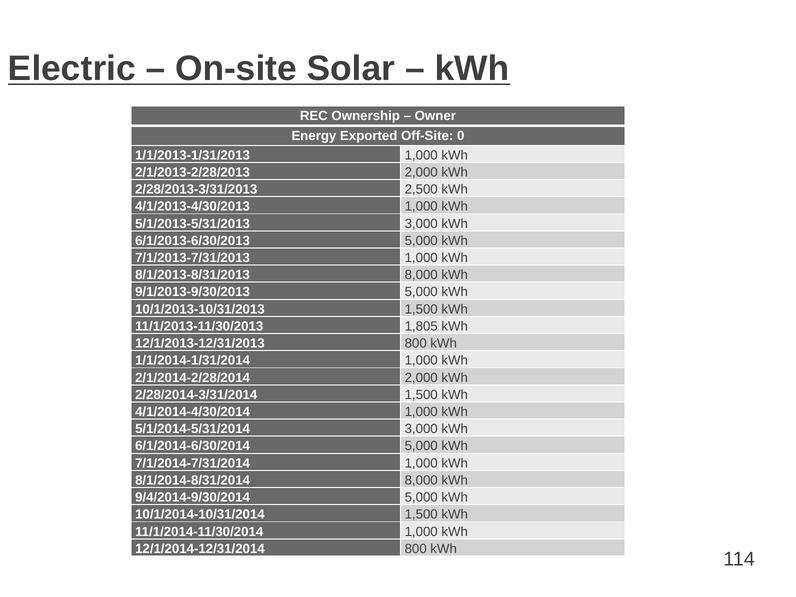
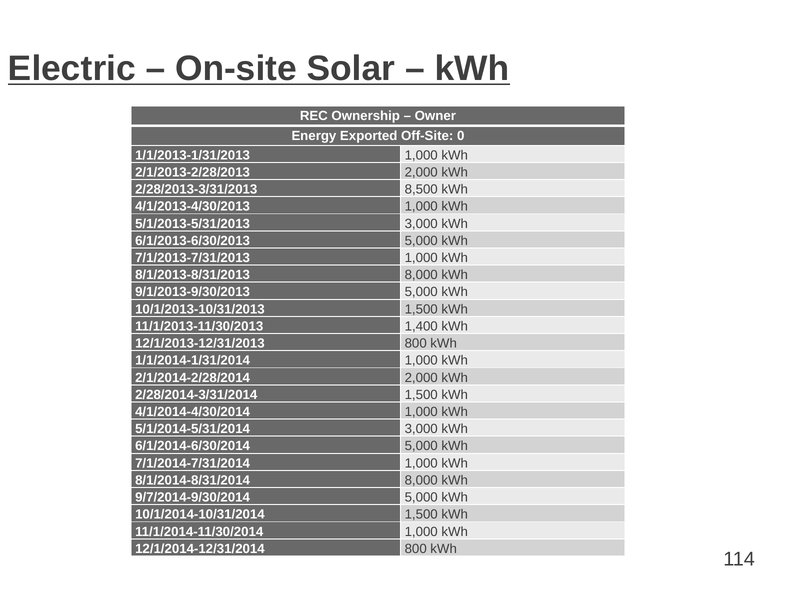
2,500: 2,500 -> 8,500
1,805: 1,805 -> 1,400
9/4/2014-9/30/2014: 9/4/2014-9/30/2014 -> 9/7/2014-9/30/2014
